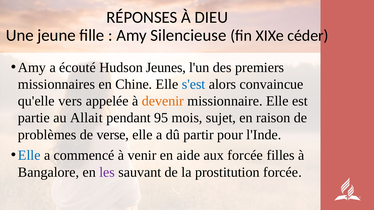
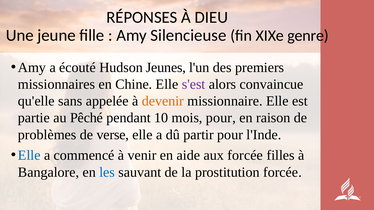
céder: céder -> genre
s'est colour: blue -> purple
vers: vers -> sans
Allait: Allait -> Pêché
95: 95 -> 10
mois sujet: sujet -> pour
les colour: purple -> blue
